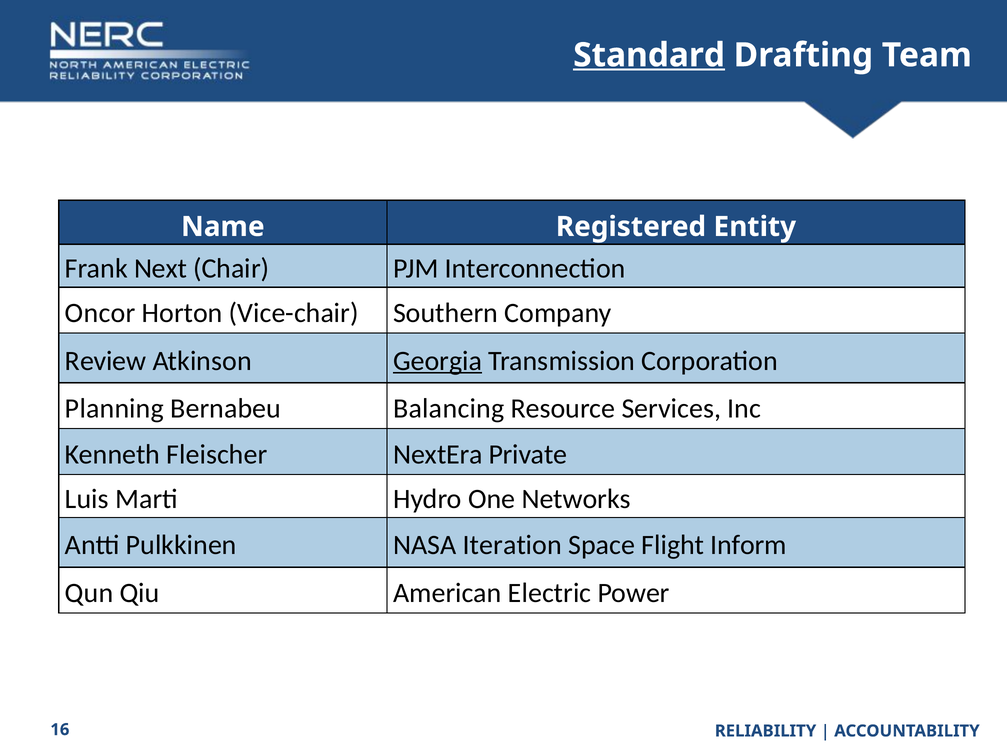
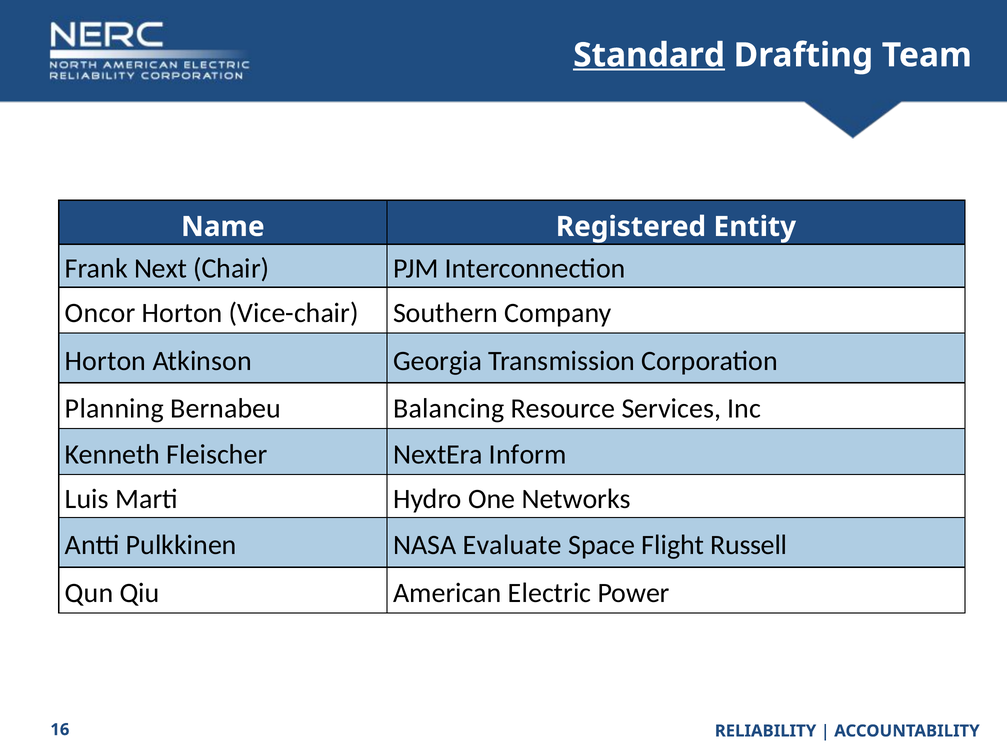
Review at (106, 361): Review -> Horton
Georgia underline: present -> none
Private: Private -> Inform
Iteration: Iteration -> Evaluate
Inform: Inform -> Russell
